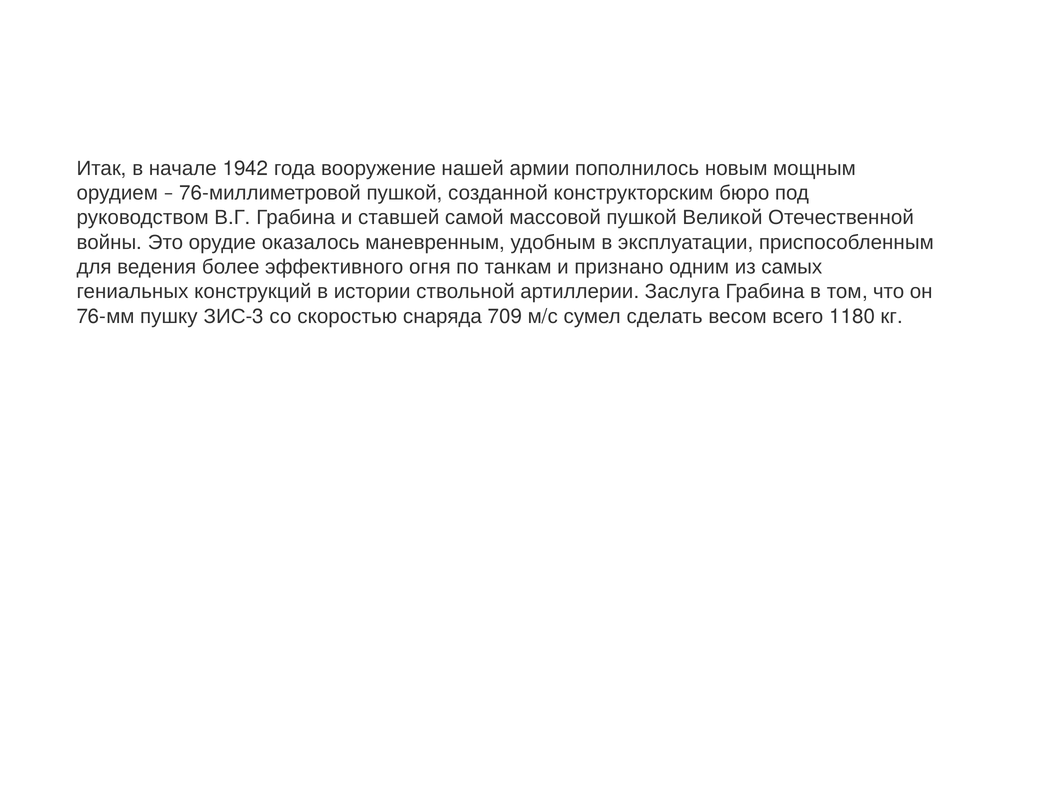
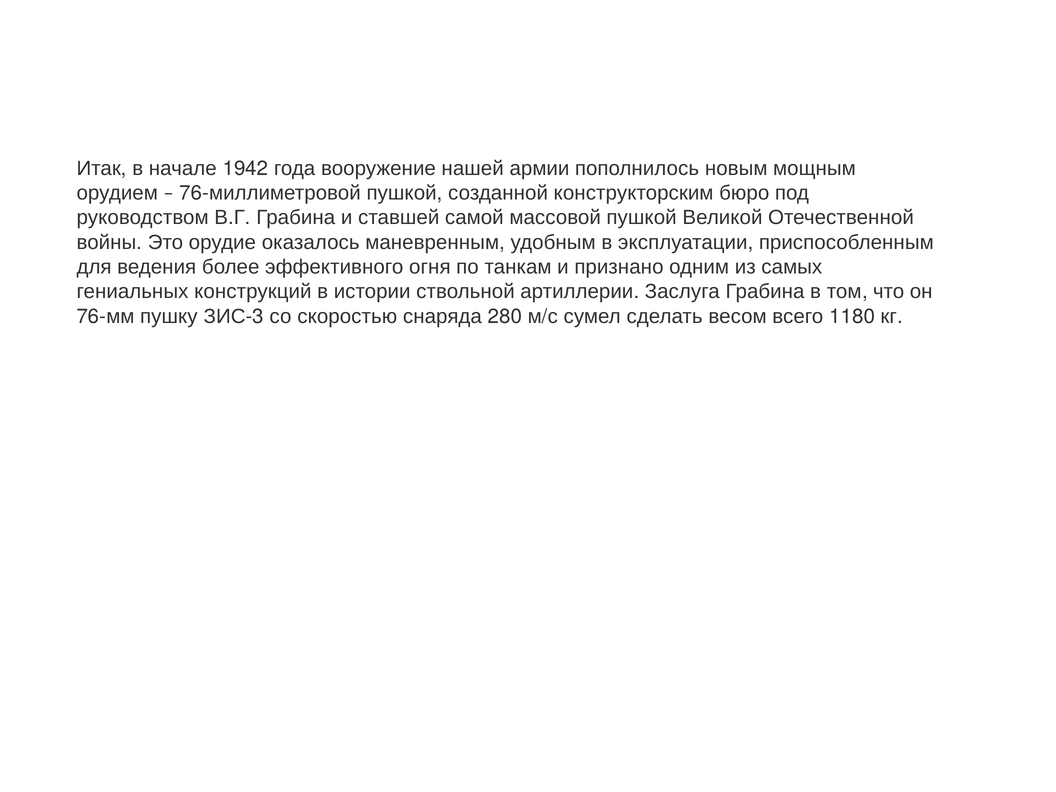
709: 709 -> 280
